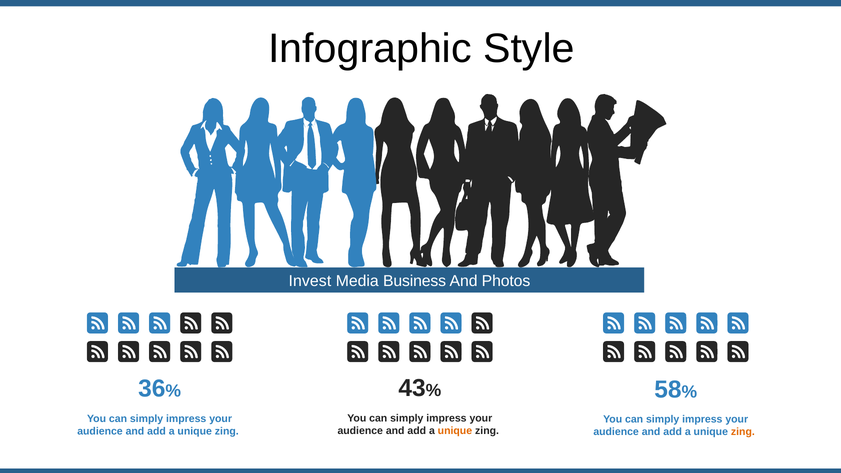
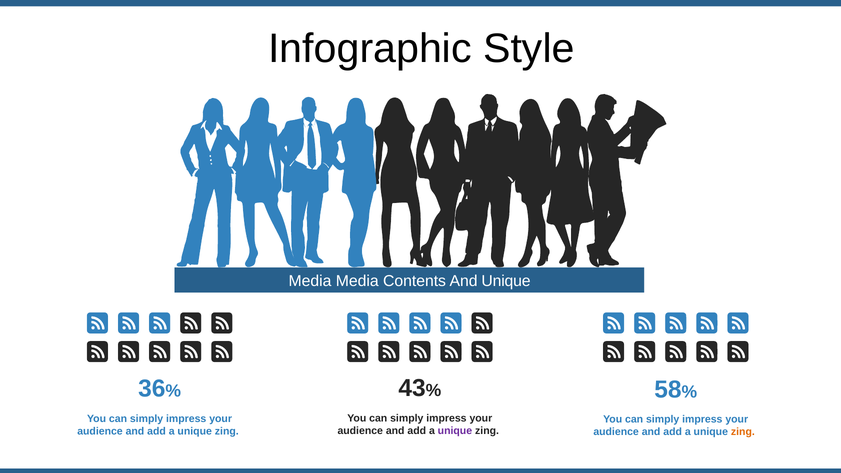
Invest at (310, 281): Invest -> Media
Business: Business -> Contents
And Photos: Photos -> Unique
unique at (455, 431) colour: orange -> purple
